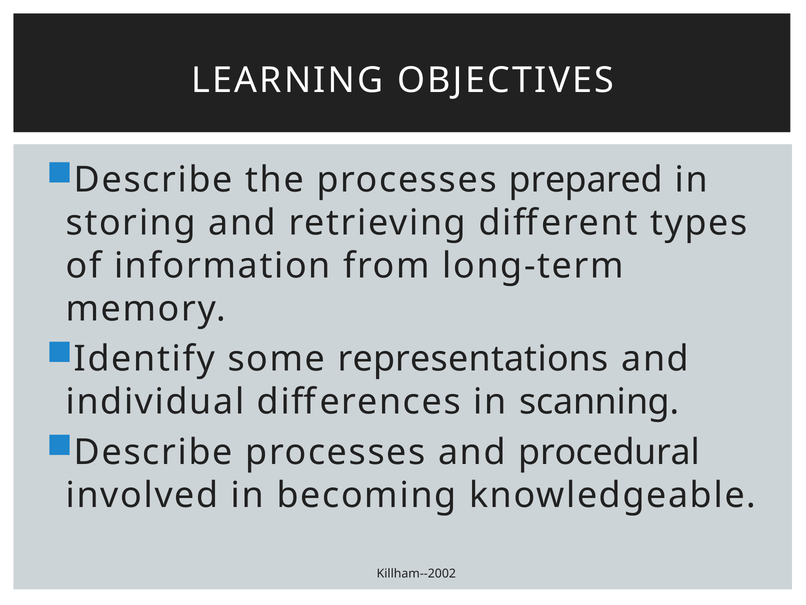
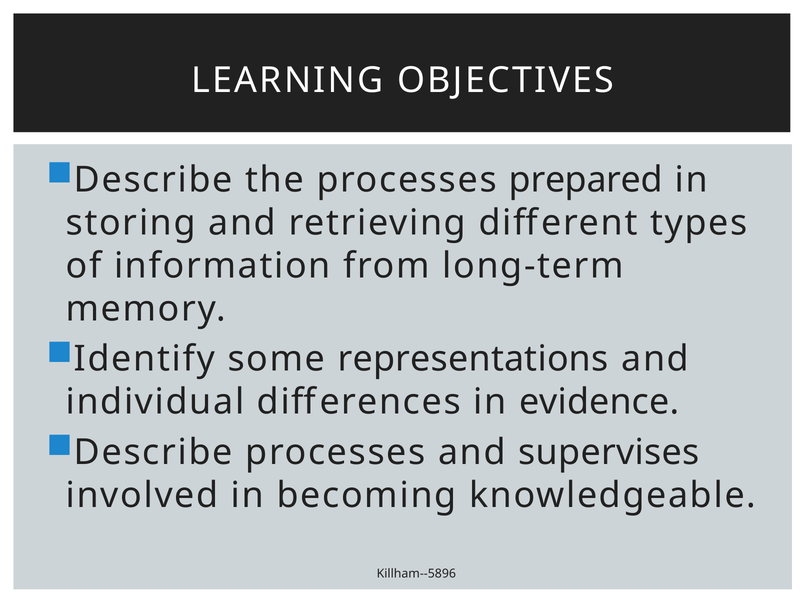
scanning: scanning -> evidence
procedural: procedural -> supervises
Killham--2002: Killham--2002 -> Killham--5896
